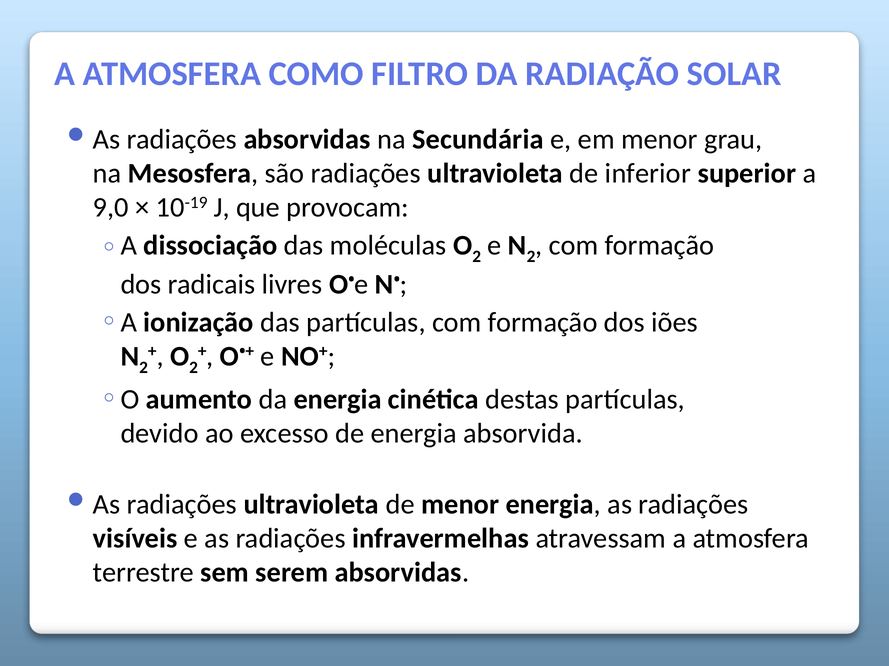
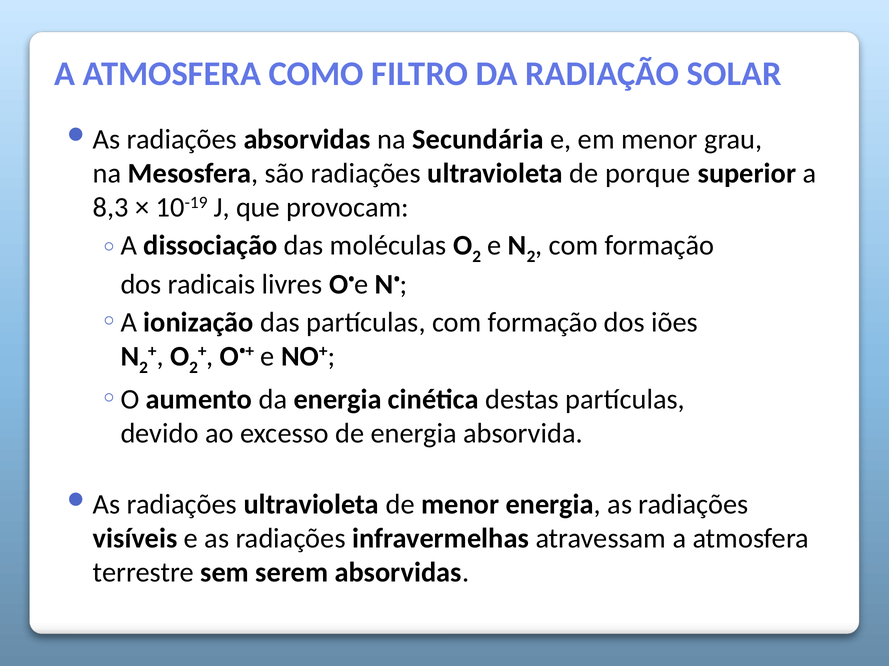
inferior: inferior -> porque
9,0: 9,0 -> 8,3
